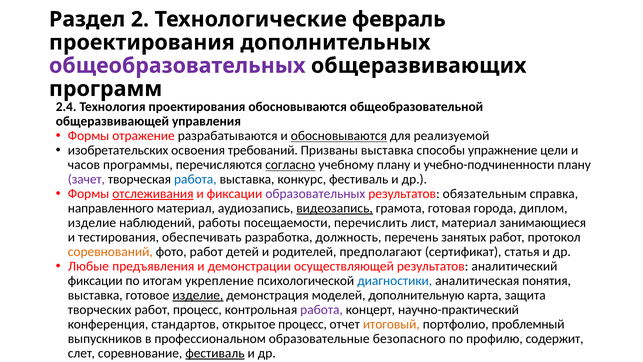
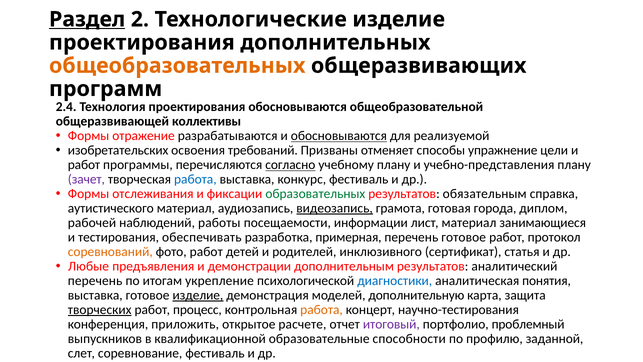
Раздел underline: none -> present
Технологические февраль: февраль -> изделие
общеобразовательных colour: purple -> orange
управления: управления -> коллективы
Призваны выставка: выставка -> отменяет
часов at (84, 165): часов -> работ
учебно-подчиненности: учебно-подчиненности -> учебно-представления
отслеживания underline: present -> none
образовательных colour: purple -> green
направленного: направленного -> аутистического
изделие at (92, 223): изделие -> рабочей
перечислить: перечислить -> информации
должность: должность -> примерная
перечень занятых: занятых -> готовое
предполагают: предполагают -> инклюзивного
осуществляющей: осуществляющей -> дополнительным
фиксации at (95, 280): фиксации -> перечень
творческих underline: none -> present
работа at (322, 309) colour: purple -> orange
научно-практический: научно-практический -> научно-тестирования
стандартов: стандартов -> приложить
открытое процесс: процесс -> расчете
итоговый colour: orange -> purple
профессиональном: профессиональном -> квалификационной
безопасного: безопасного -> способности
содержит: содержит -> заданной
фестиваль at (215, 353) underline: present -> none
